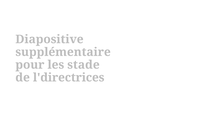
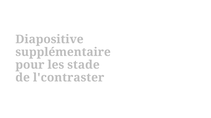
l'directrices: l'directrices -> l'contraster
